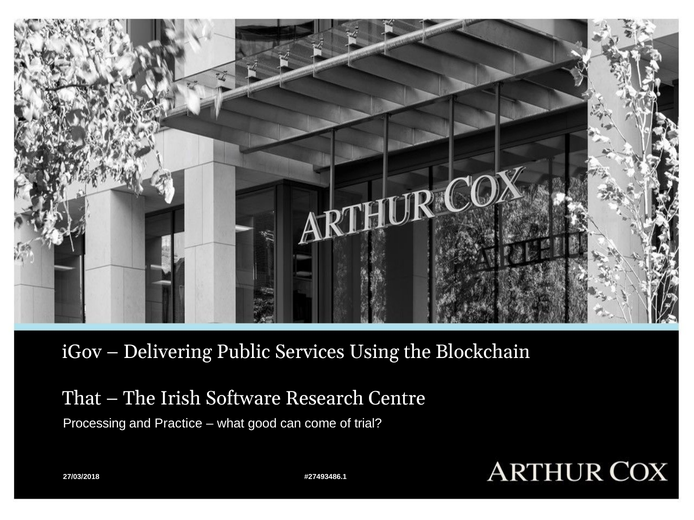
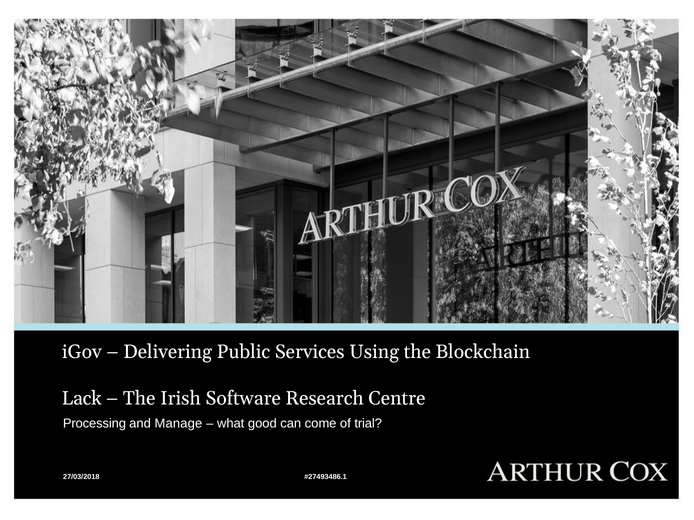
That: That -> Lack
Practice: Practice -> Manage
